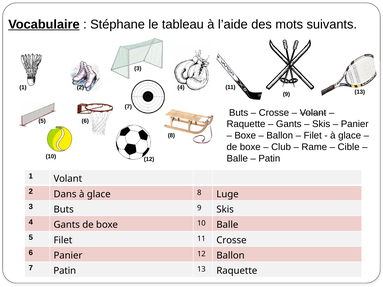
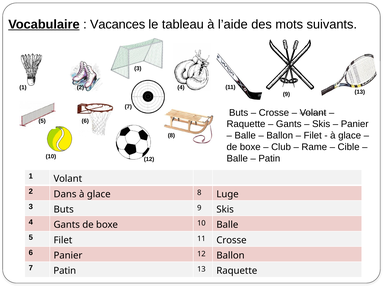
Stéphane: Stéphane -> Vacances
Boxe at (245, 136): Boxe -> Balle
